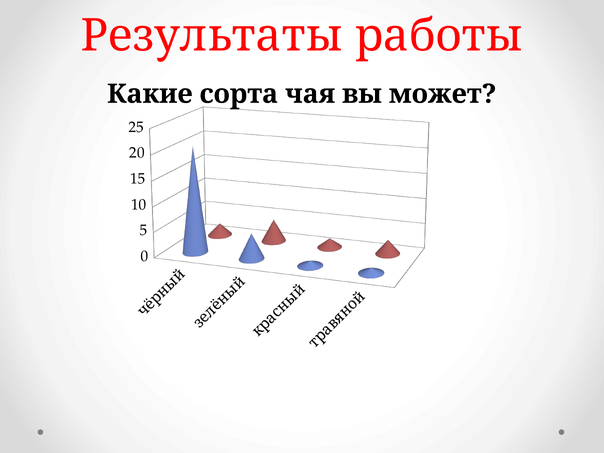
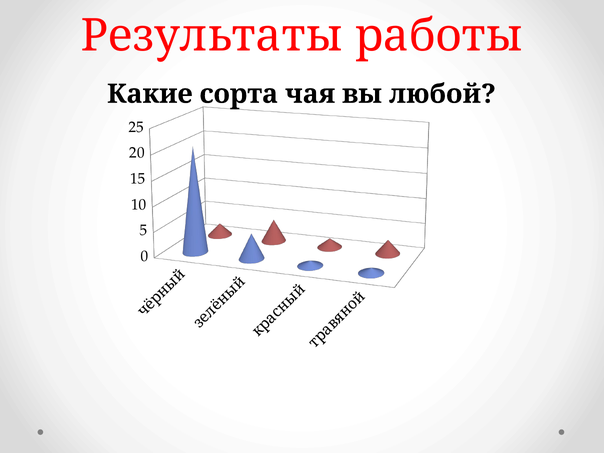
может: может -> любой
